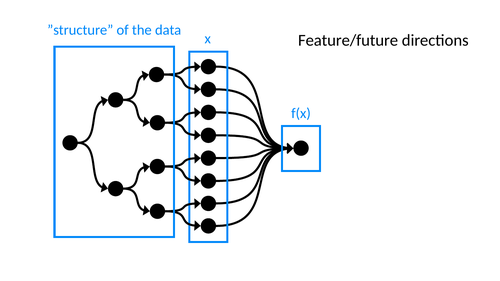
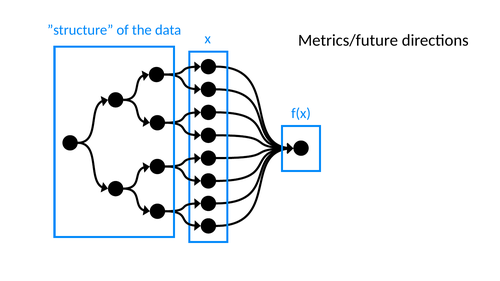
Feature/future: Feature/future -> Metrics/future
